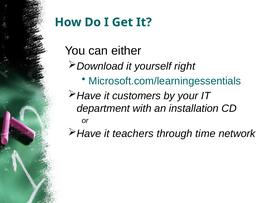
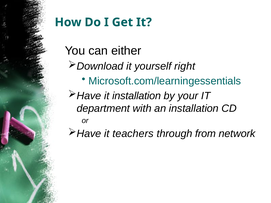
it customers: customers -> installation
time: time -> from
